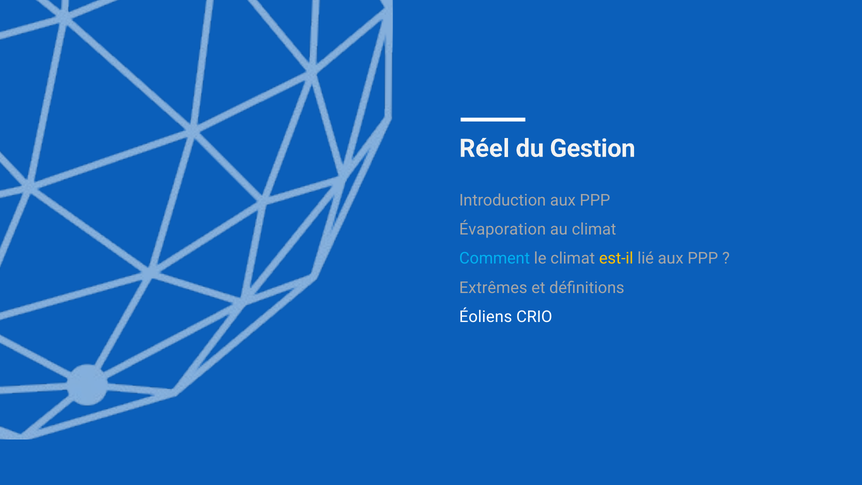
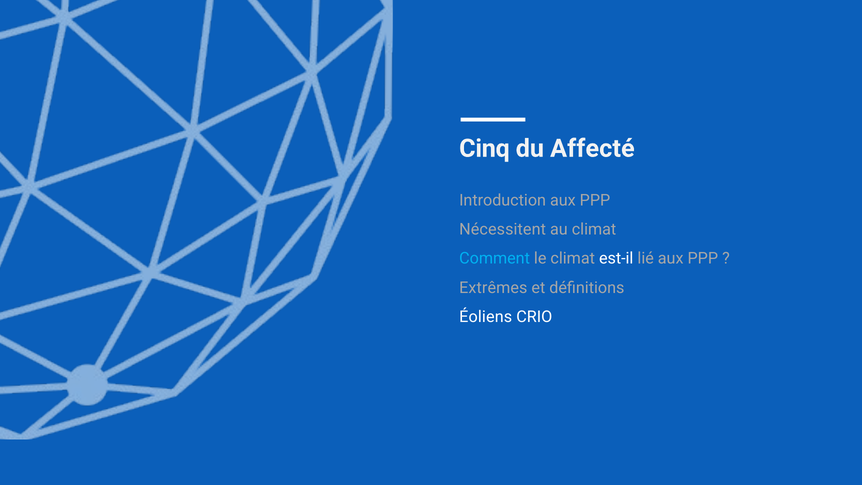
Réel: Réel -> Cinq
Gestion: Gestion -> Affecté
Évaporation: Évaporation -> Nécessitent
est-il colour: yellow -> white
